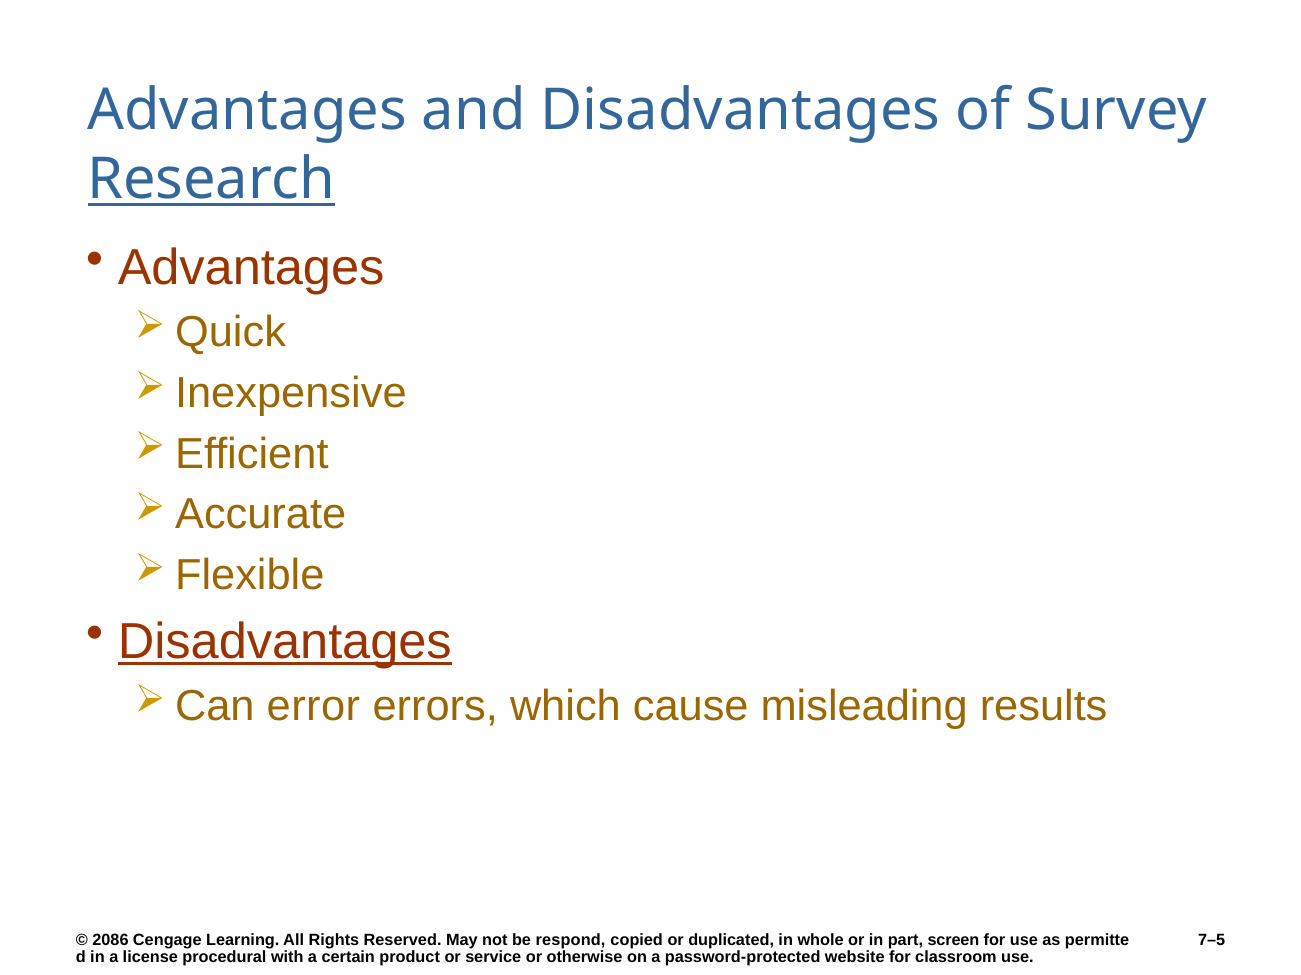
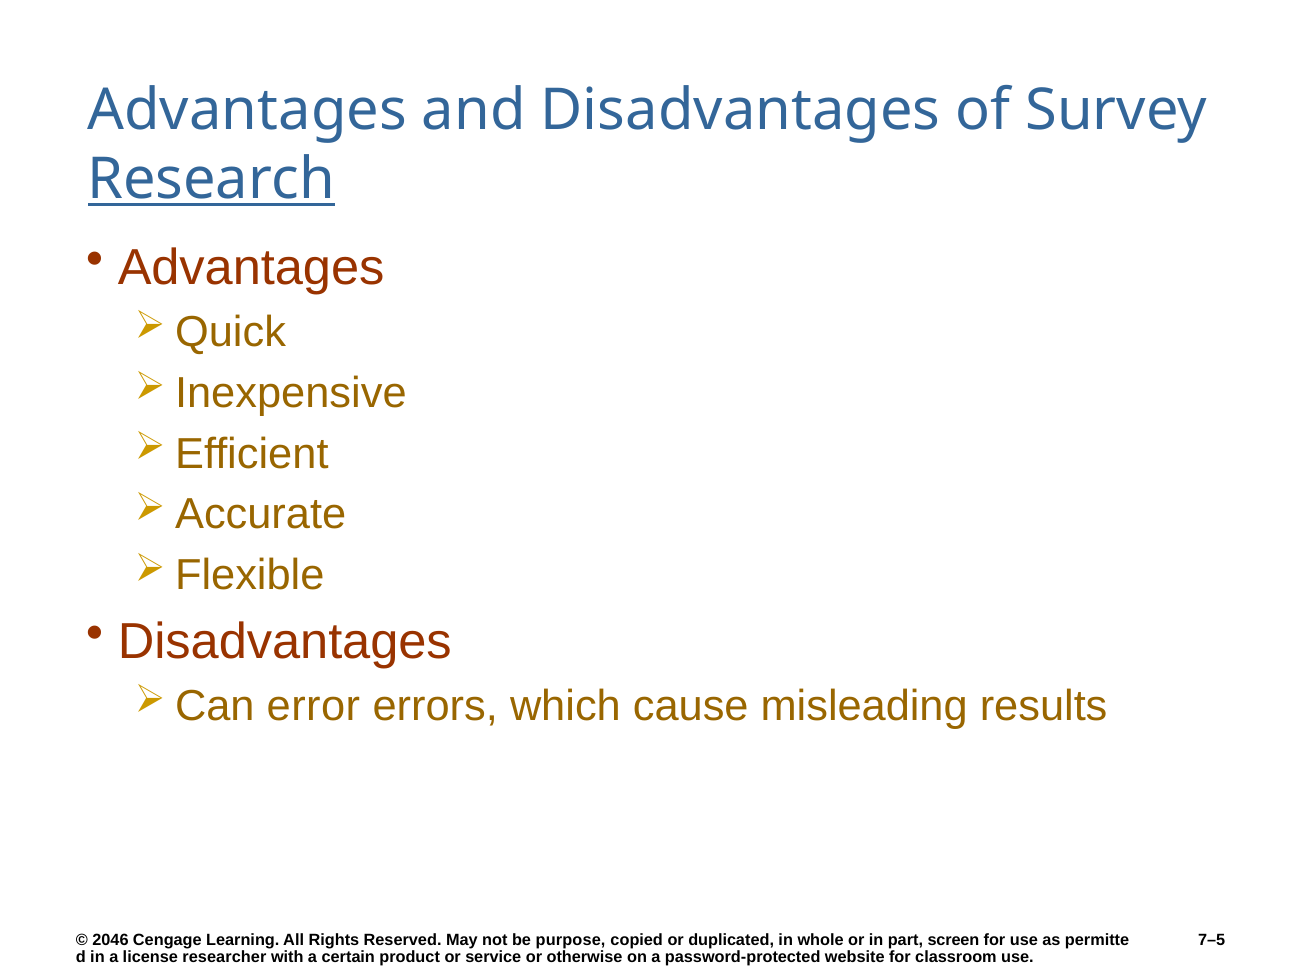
Disadvantages at (285, 642) underline: present -> none
2086: 2086 -> 2046
respond: respond -> purpose
procedural: procedural -> researcher
